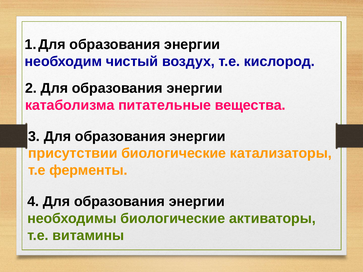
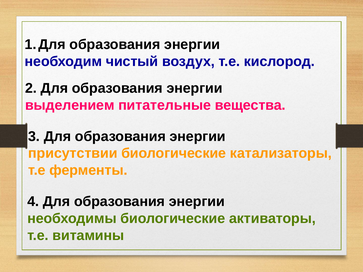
катаболизма: катаболизма -> выделением
